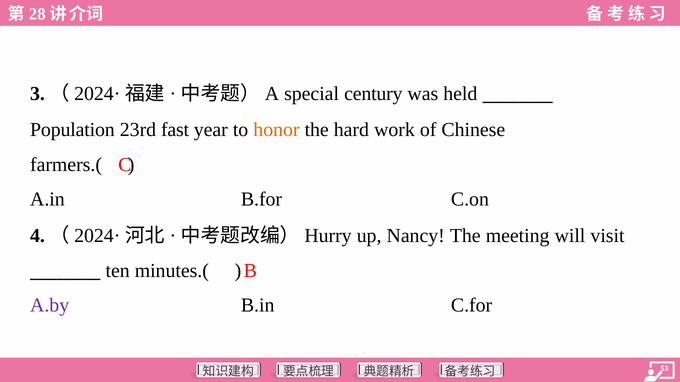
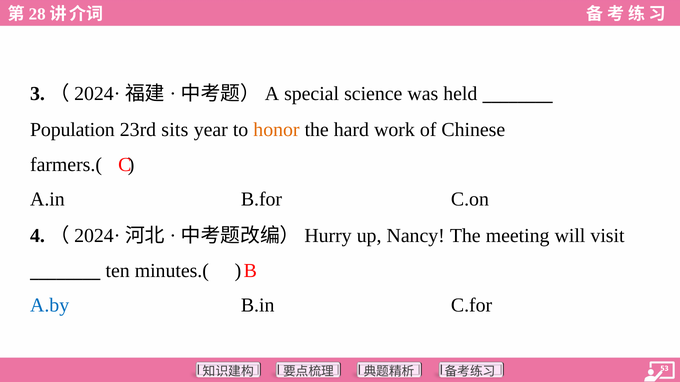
century: century -> science
fast: fast -> sits
A.by colour: purple -> blue
